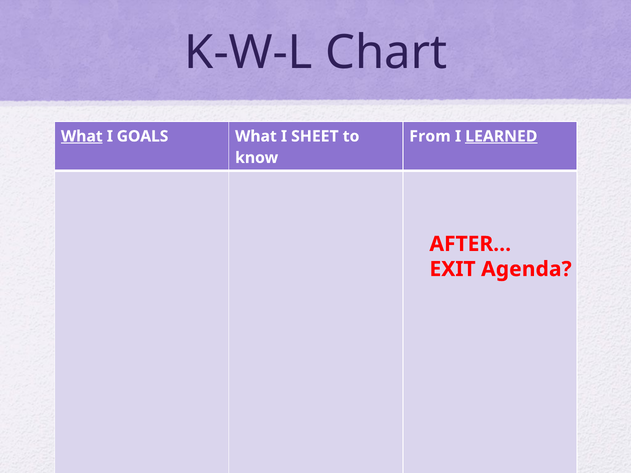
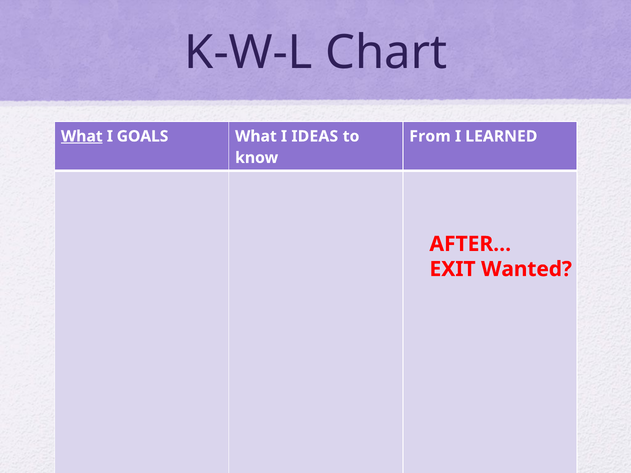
SHEET: SHEET -> IDEAS
LEARNED underline: present -> none
Agenda: Agenda -> Wanted
